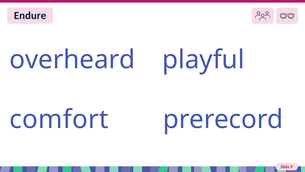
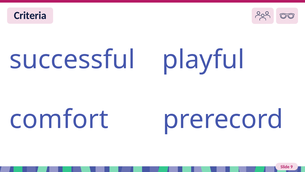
Endure: Endure -> Criteria
overheard: overheard -> successful
